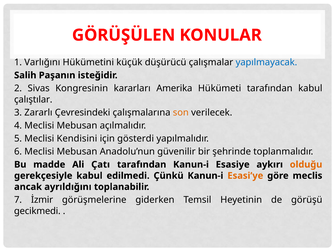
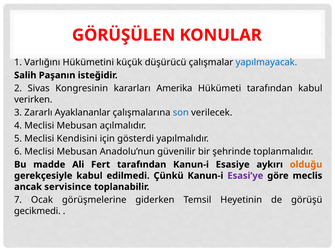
çalıştılar: çalıştılar -> verirken
Çevresindeki: Çevresindeki -> Ayaklananlar
son colour: orange -> blue
Çatı: Çatı -> Fert
Esasi’ye colour: orange -> purple
ayrıldığını: ayrıldığını -> servisince
İzmir: İzmir -> Ocak
